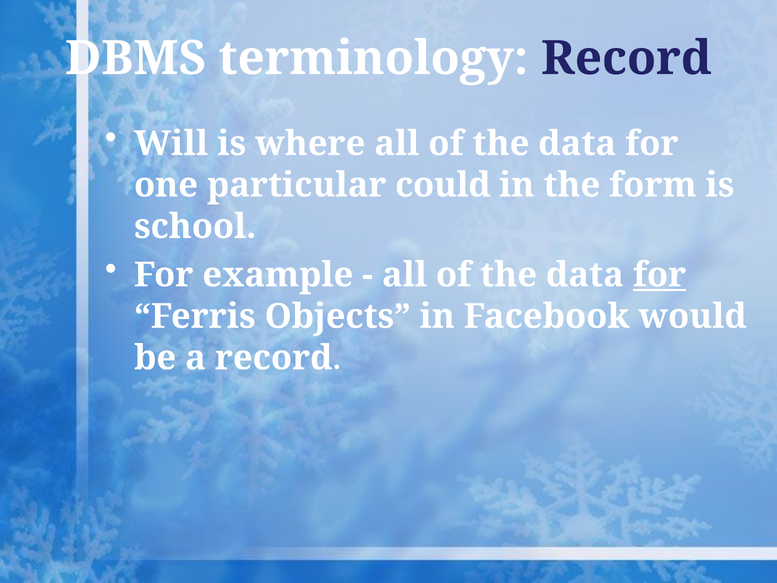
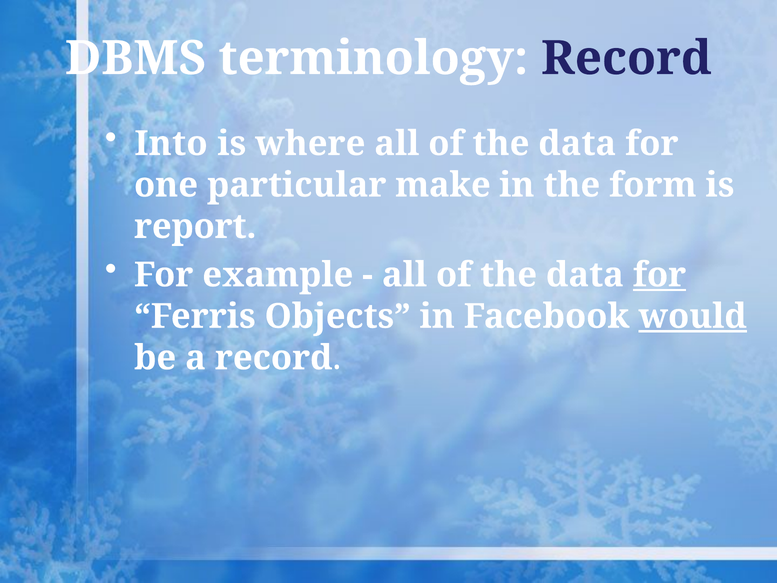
Will: Will -> Into
could: could -> make
school: school -> report
would underline: none -> present
